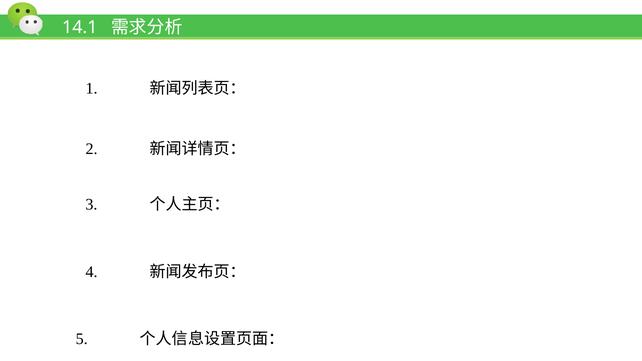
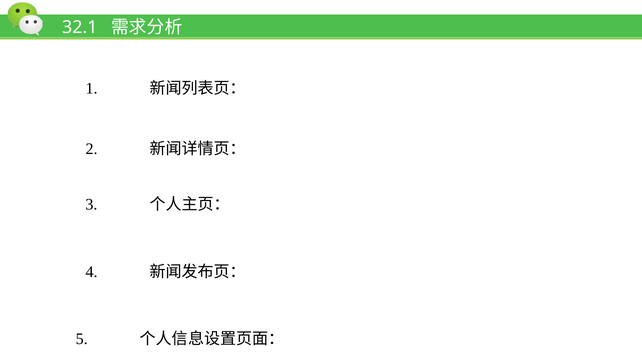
14.1: 14.1 -> 32.1
